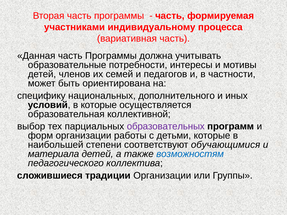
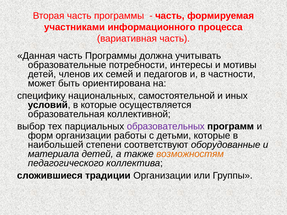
индивидуальному: индивидуальному -> информационного
дополнительного: дополнительного -> самостоятельной
обучающимися: обучающимися -> оборудованные
возможностям colour: blue -> orange
